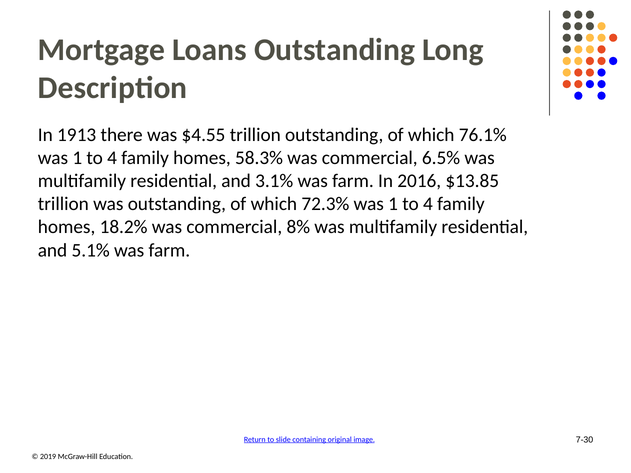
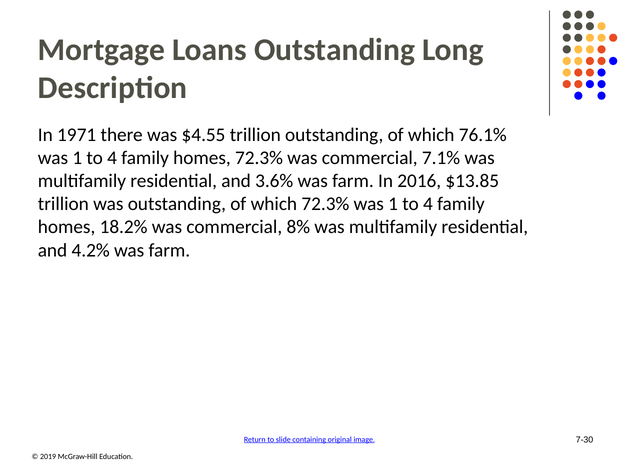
13: 13 -> 71
homes 58.3%: 58.3% -> 72.3%
6.5%: 6.5% -> 7.1%
3.1%: 3.1% -> 3.6%
5.1%: 5.1% -> 4.2%
